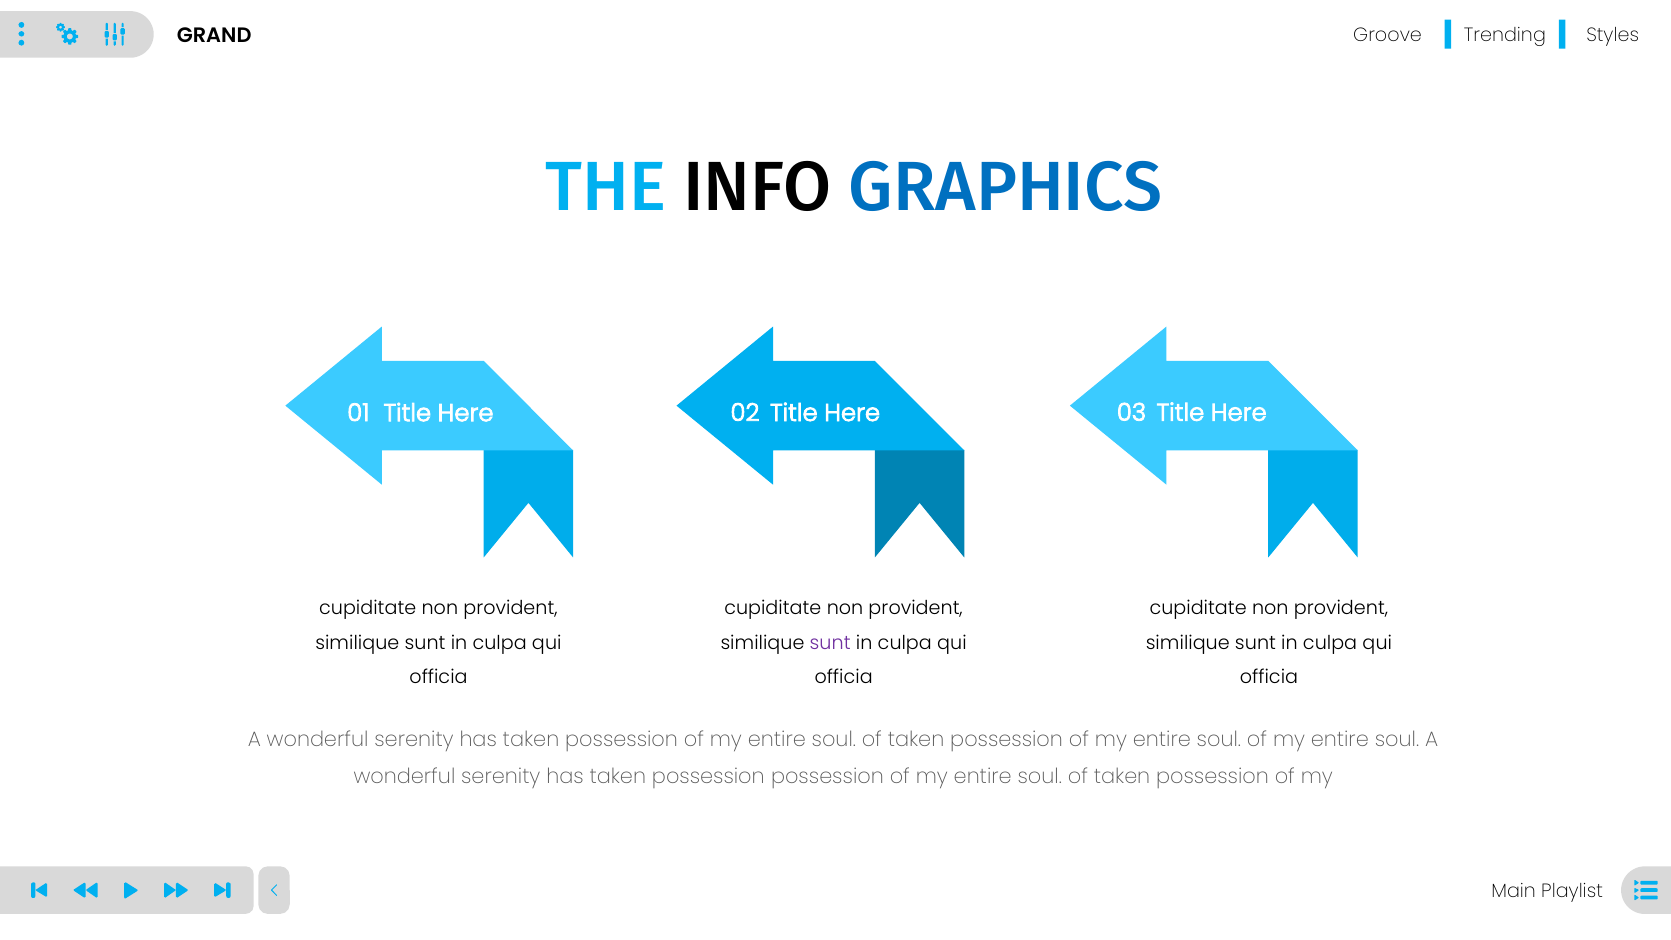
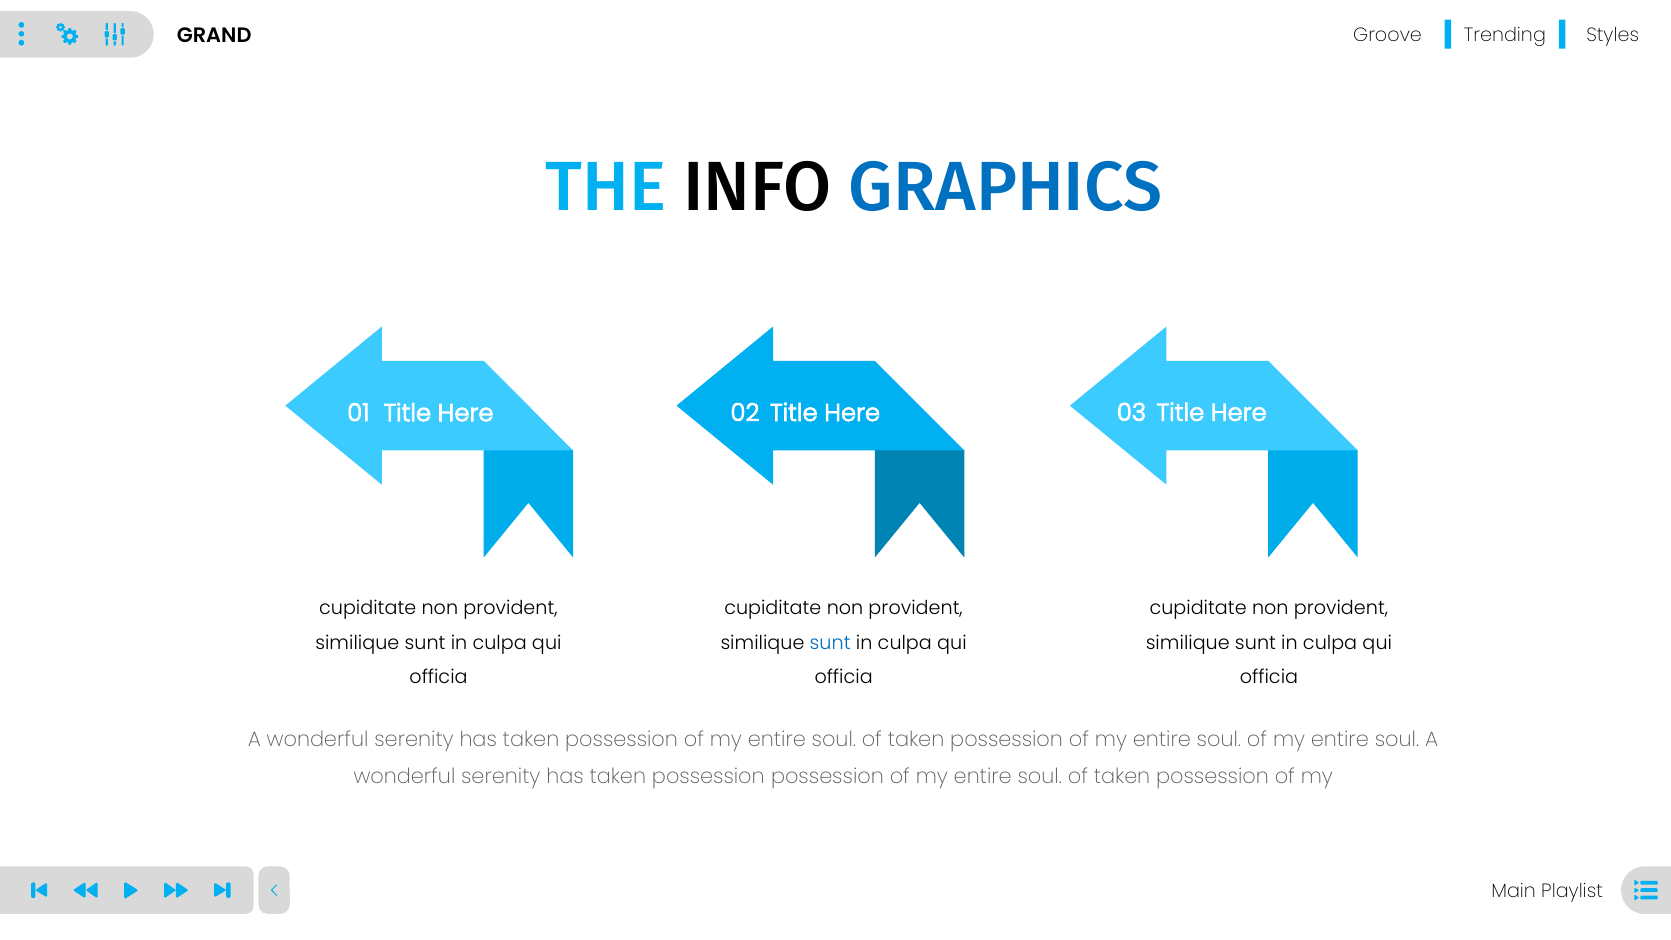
sunt at (830, 643) colour: purple -> blue
